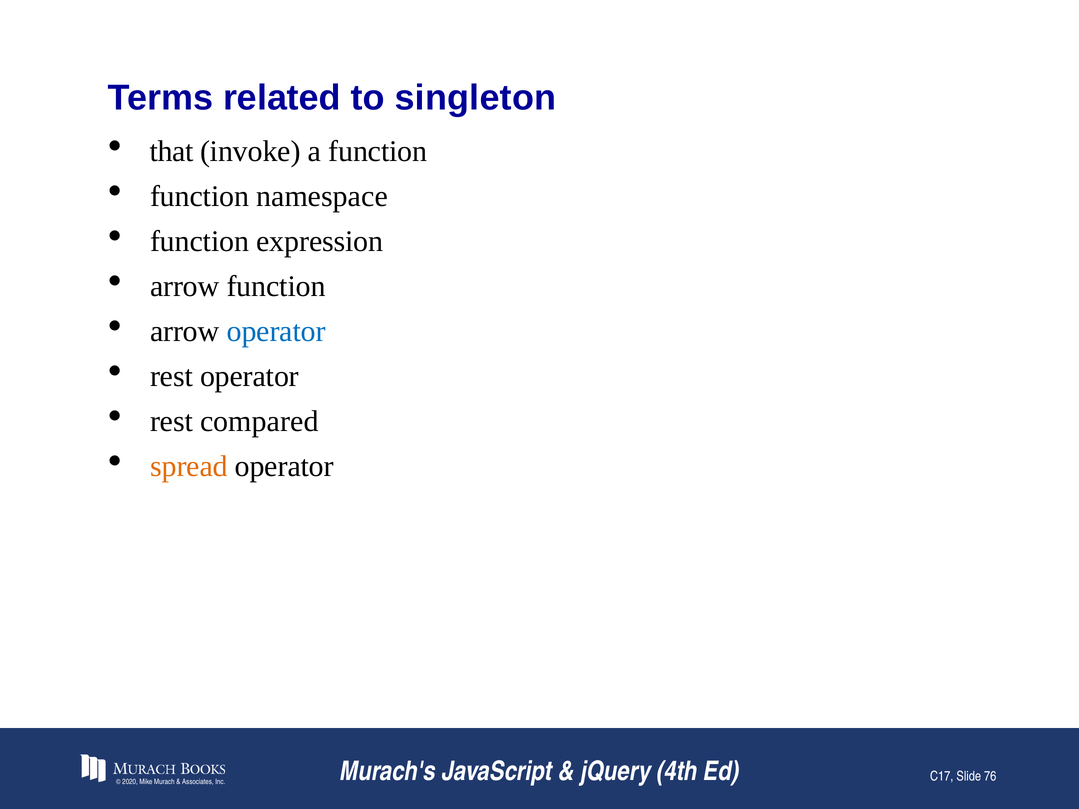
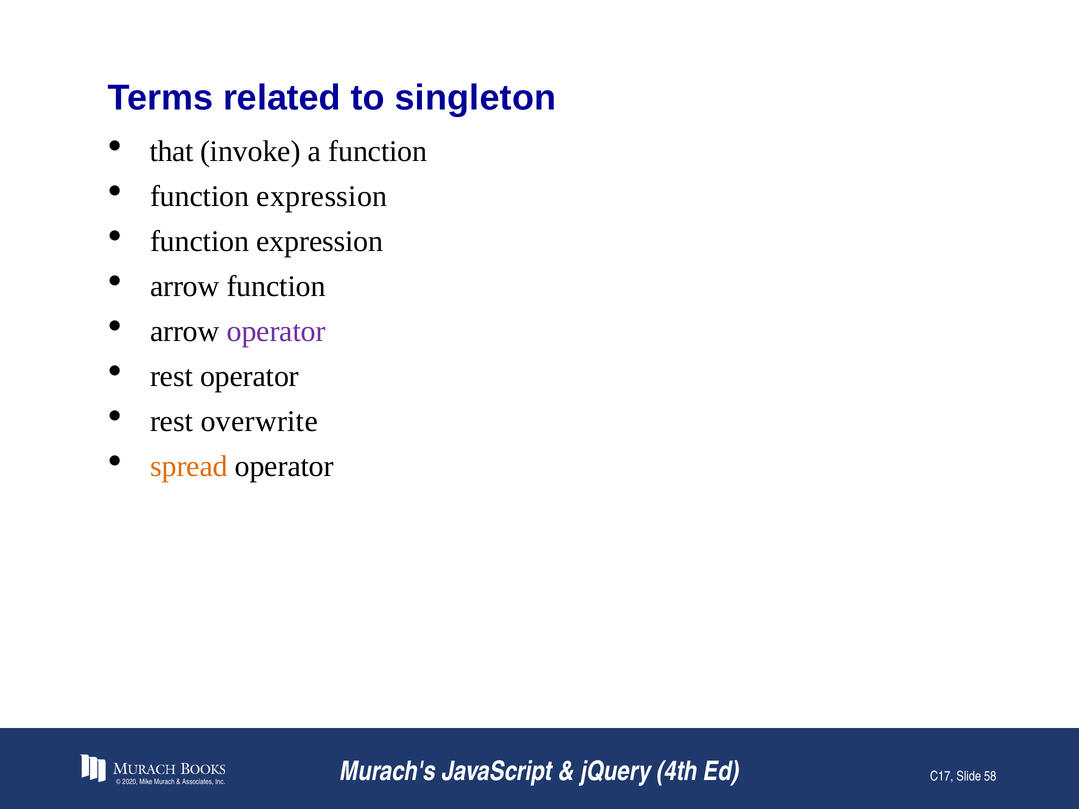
namespace at (322, 196): namespace -> expression
operator at (276, 331) colour: blue -> purple
compared: compared -> overwrite
76: 76 -> 58
